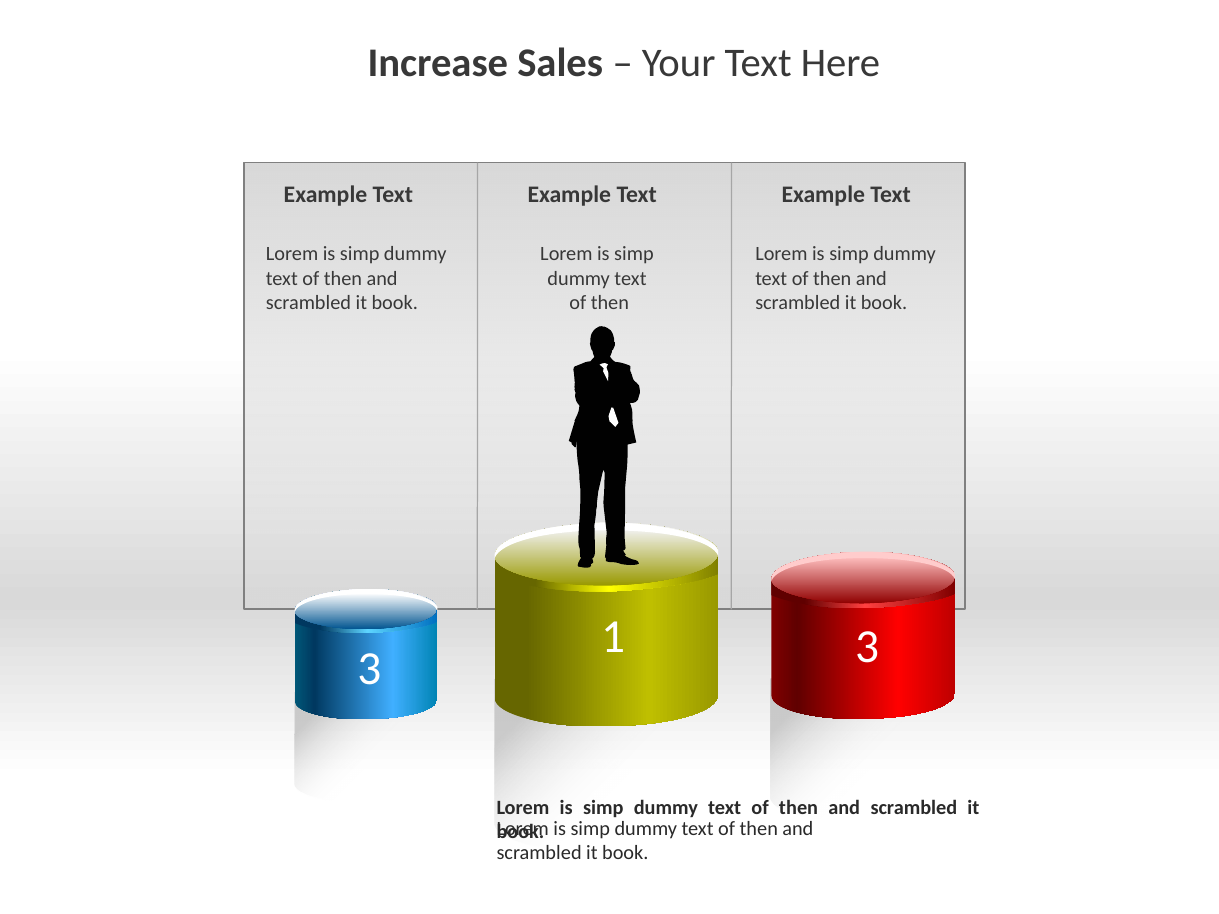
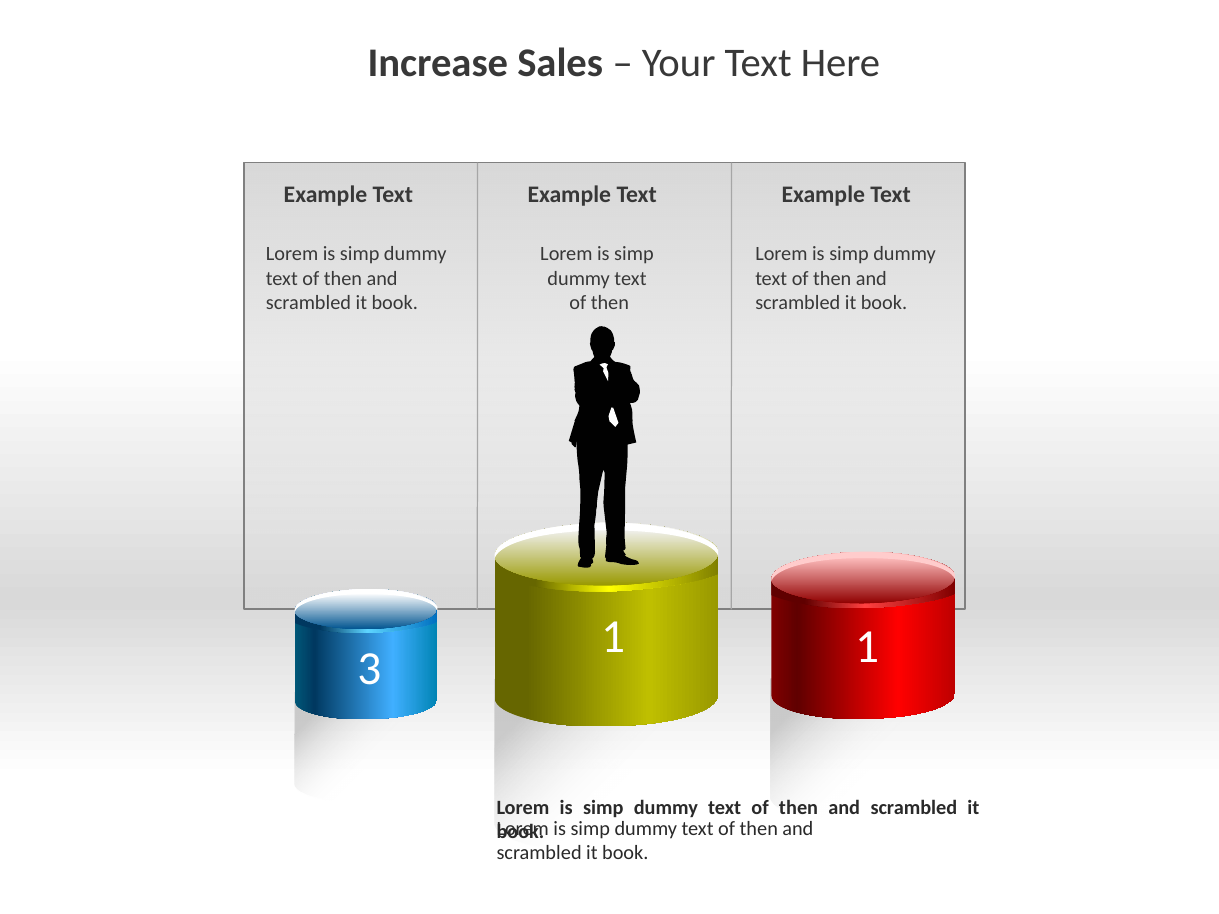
1 3: 3 -> 1
